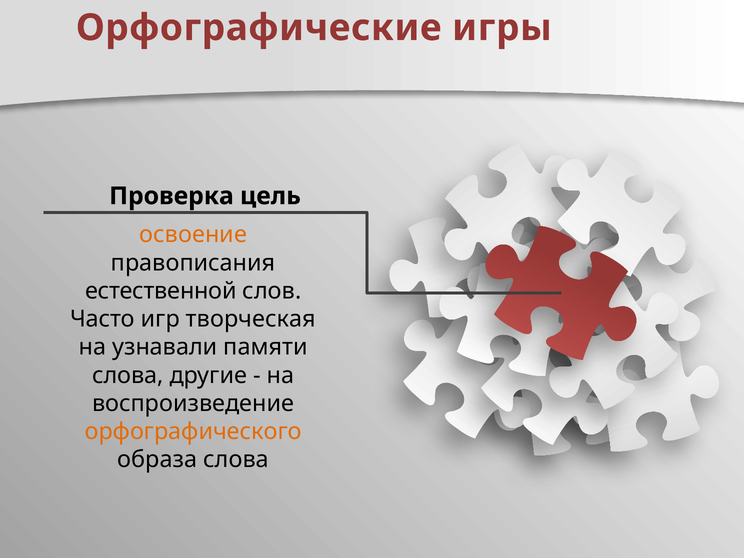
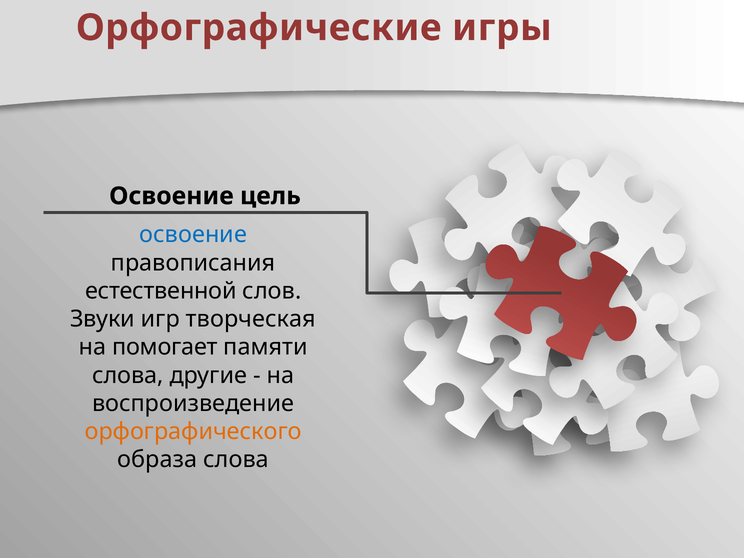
Проверка at (171, 196): Проверка -> Освоение
освоение at (193, 235) colour: orange -> blue
Часто: Часто -> Звуки
узнавали: узнавали -> помогает
